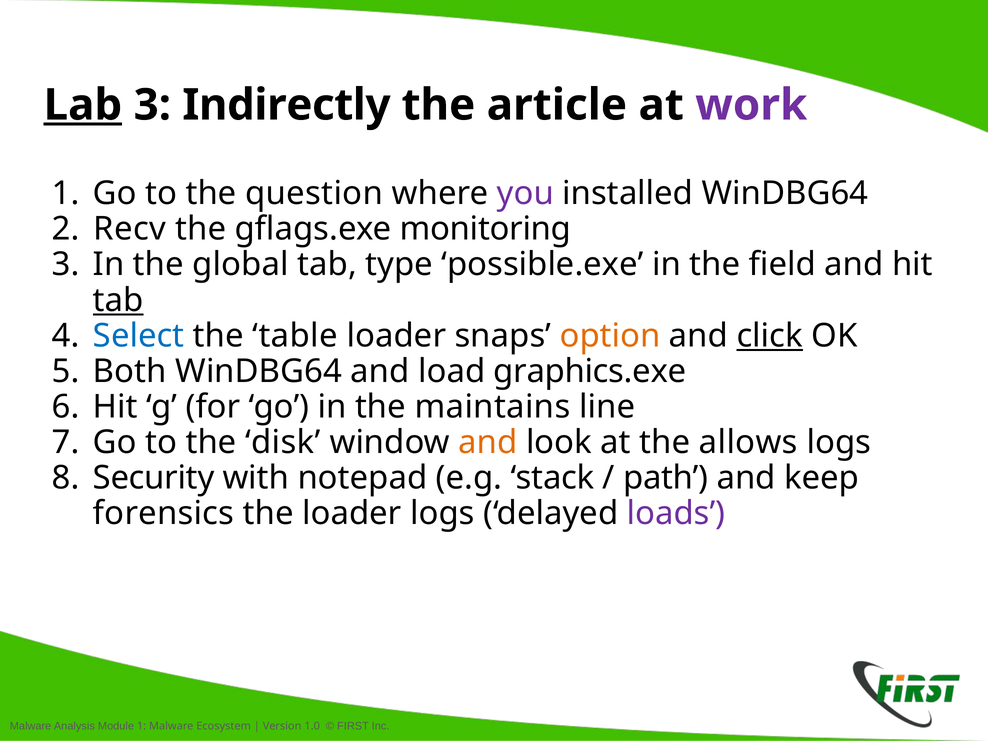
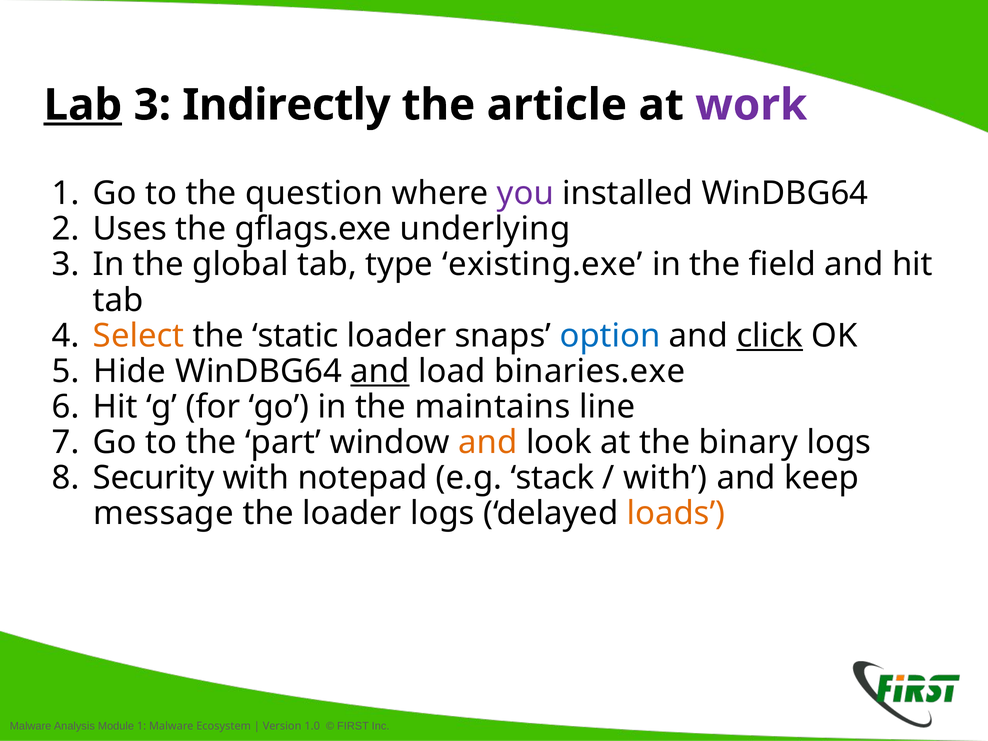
Recv: Recv -> Uses
monitoring: monitoring -> underlying
possible.exe: possible.exe -> existing.exe
tab at (118, 300) underline: present -> none
Select colour: blue -> orange
table: table -> static
option colour: orange -> blue
Both: Both -> Hide
and at (380, 371) underline: none -> present
graphics.exe: graphics.exe -> binaries.exe
disk: disk -> part
allows: allows -> binary
path at (666, 478): path -> with
forensics: forensics -> message
loads colour: purple -> orange
